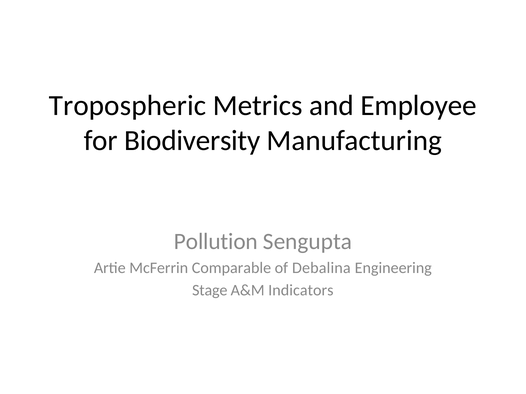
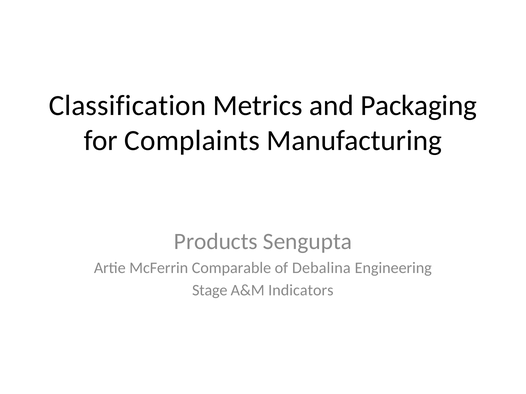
Tropospheric: Tropospheric -> Classification
Employee: Employee -> Packaging
Biodiversity: Biodiversity -> Complaints
Pollution: Pollution -> Products
